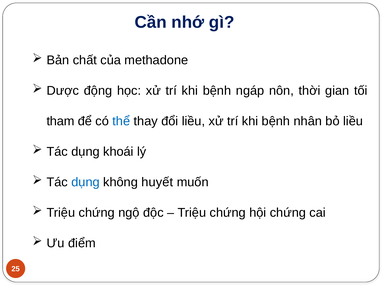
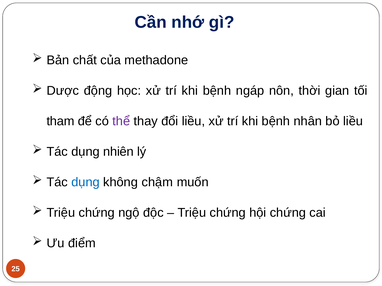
thể colour: blue -> purple
khoái: khoái -> nhiên
huyết: huyết -> chậm
